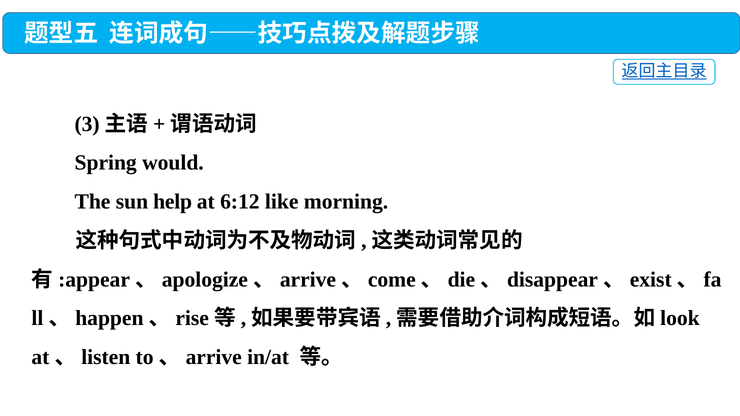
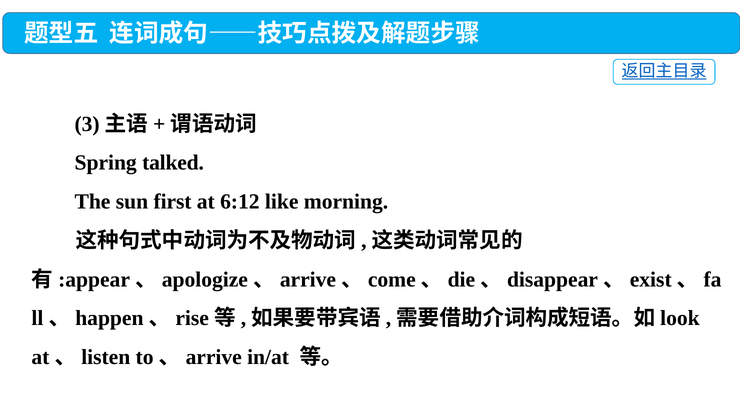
would: would -> talked
help: help -> first
